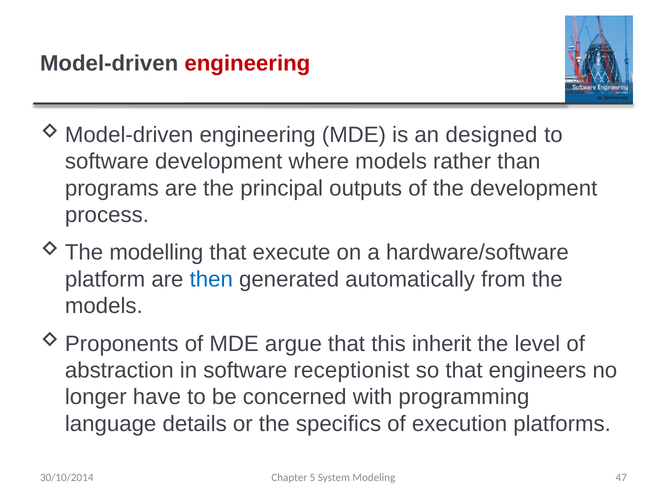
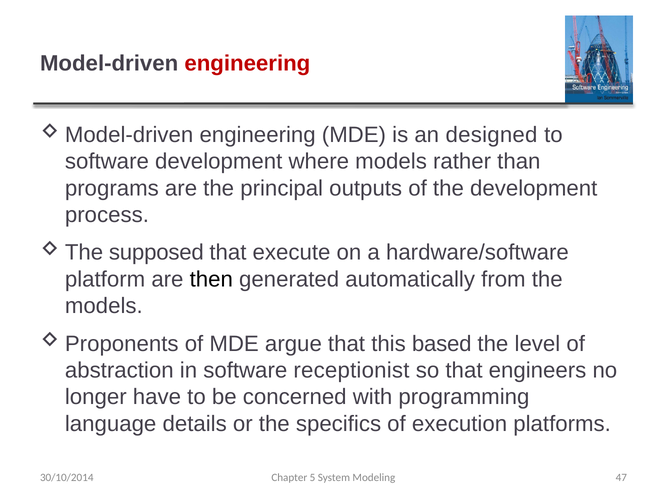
modelling: modelling -> supposed
then colour: blue -> black
inherit: inherit -> based
